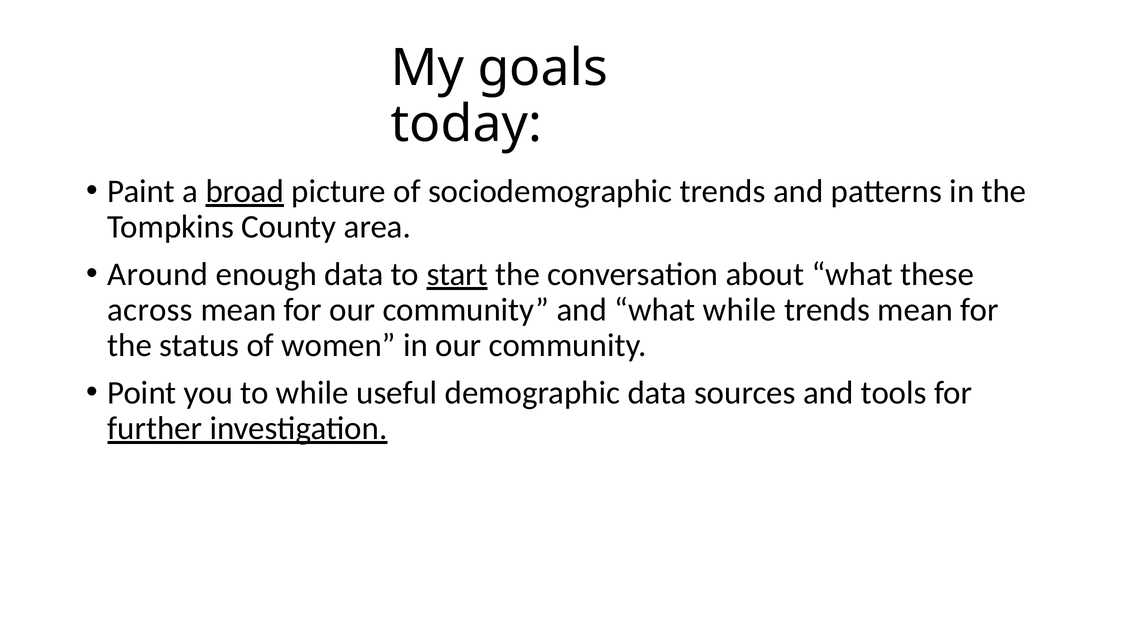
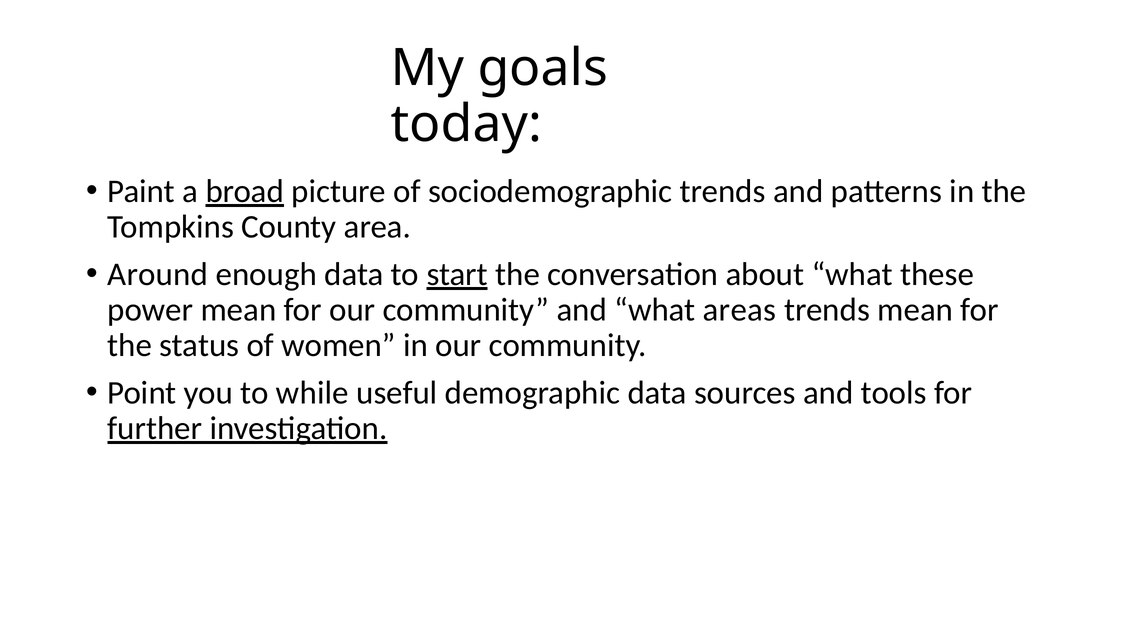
across: across -> power
what while: while -> areas
